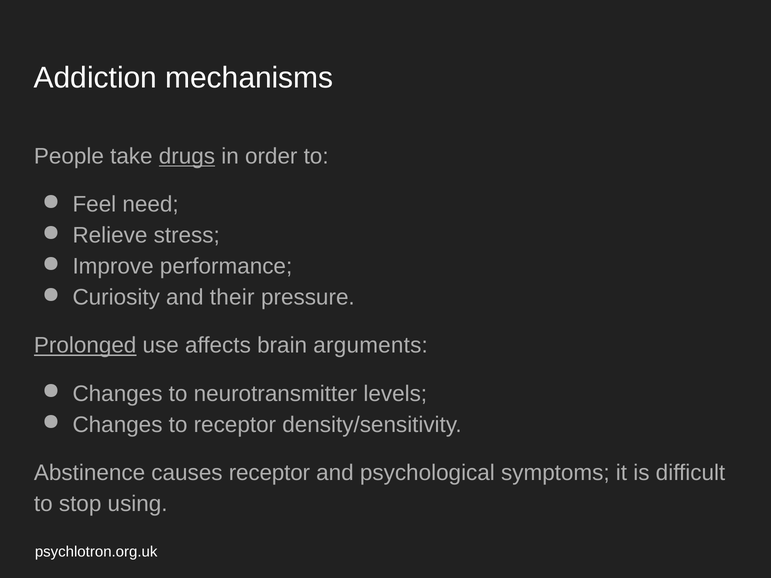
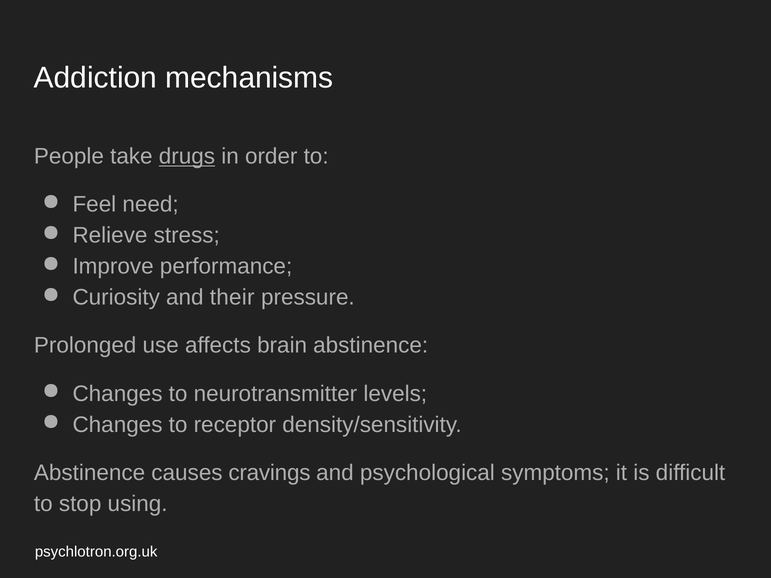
Prolonged underline: present -> none
brain arguments: arguments -> abstinence
causes receptor: receptor -> cravings
